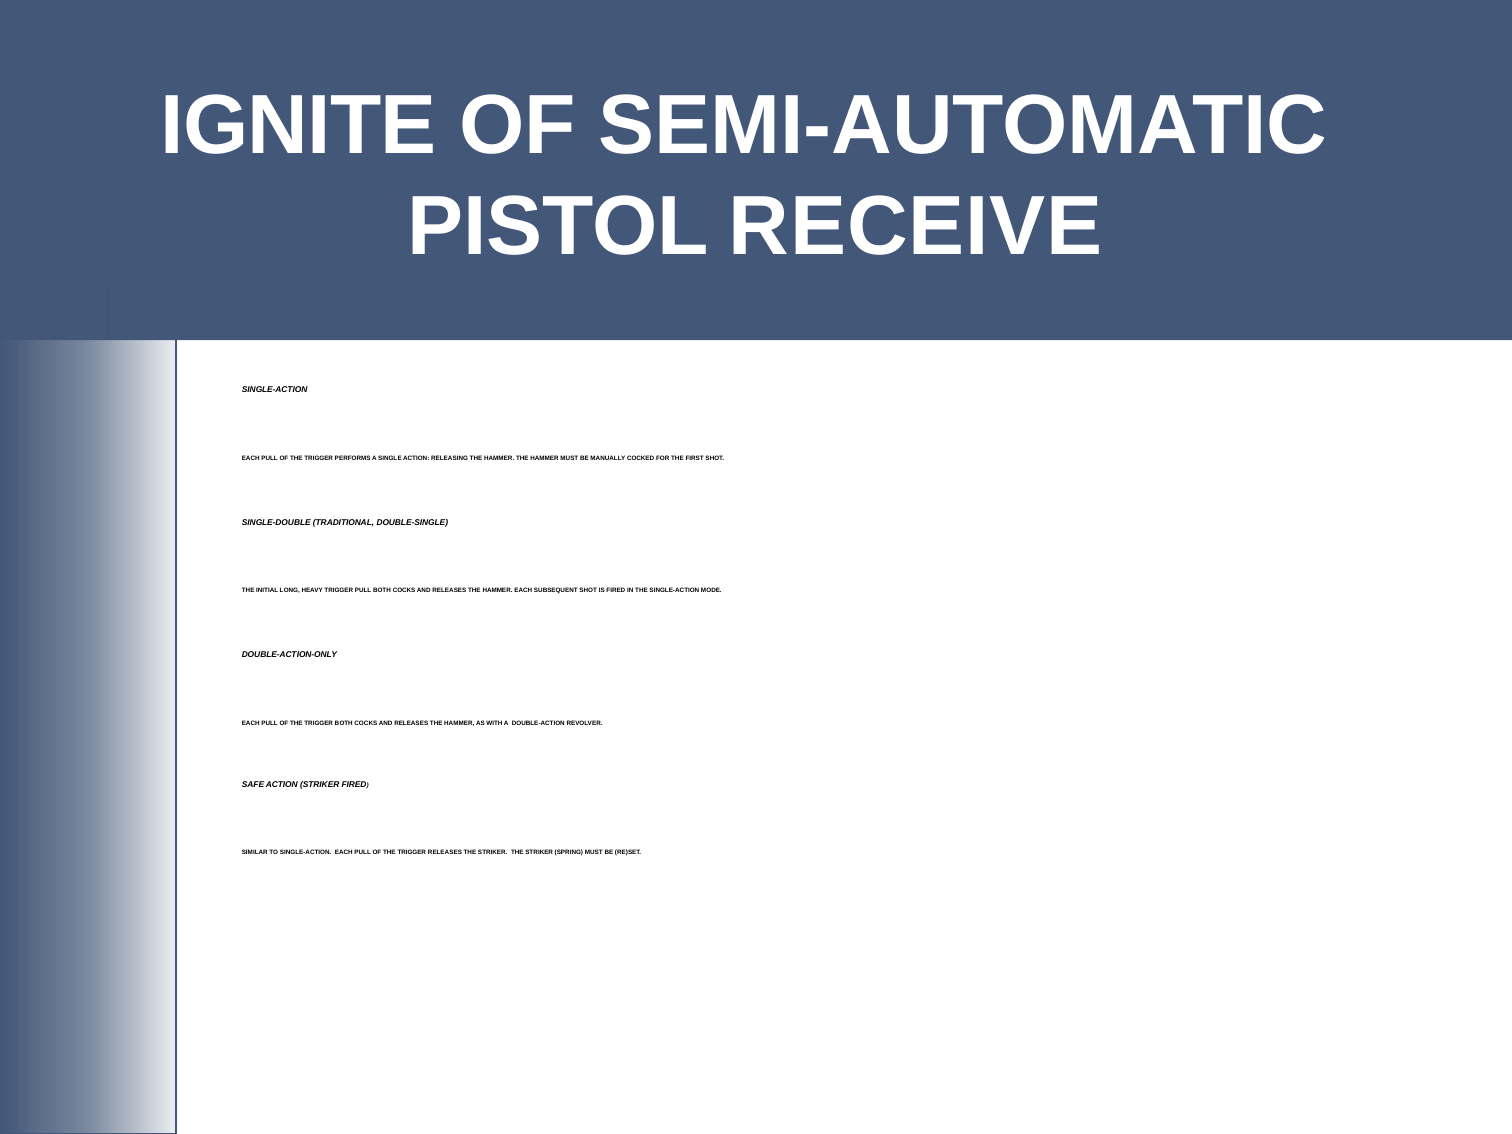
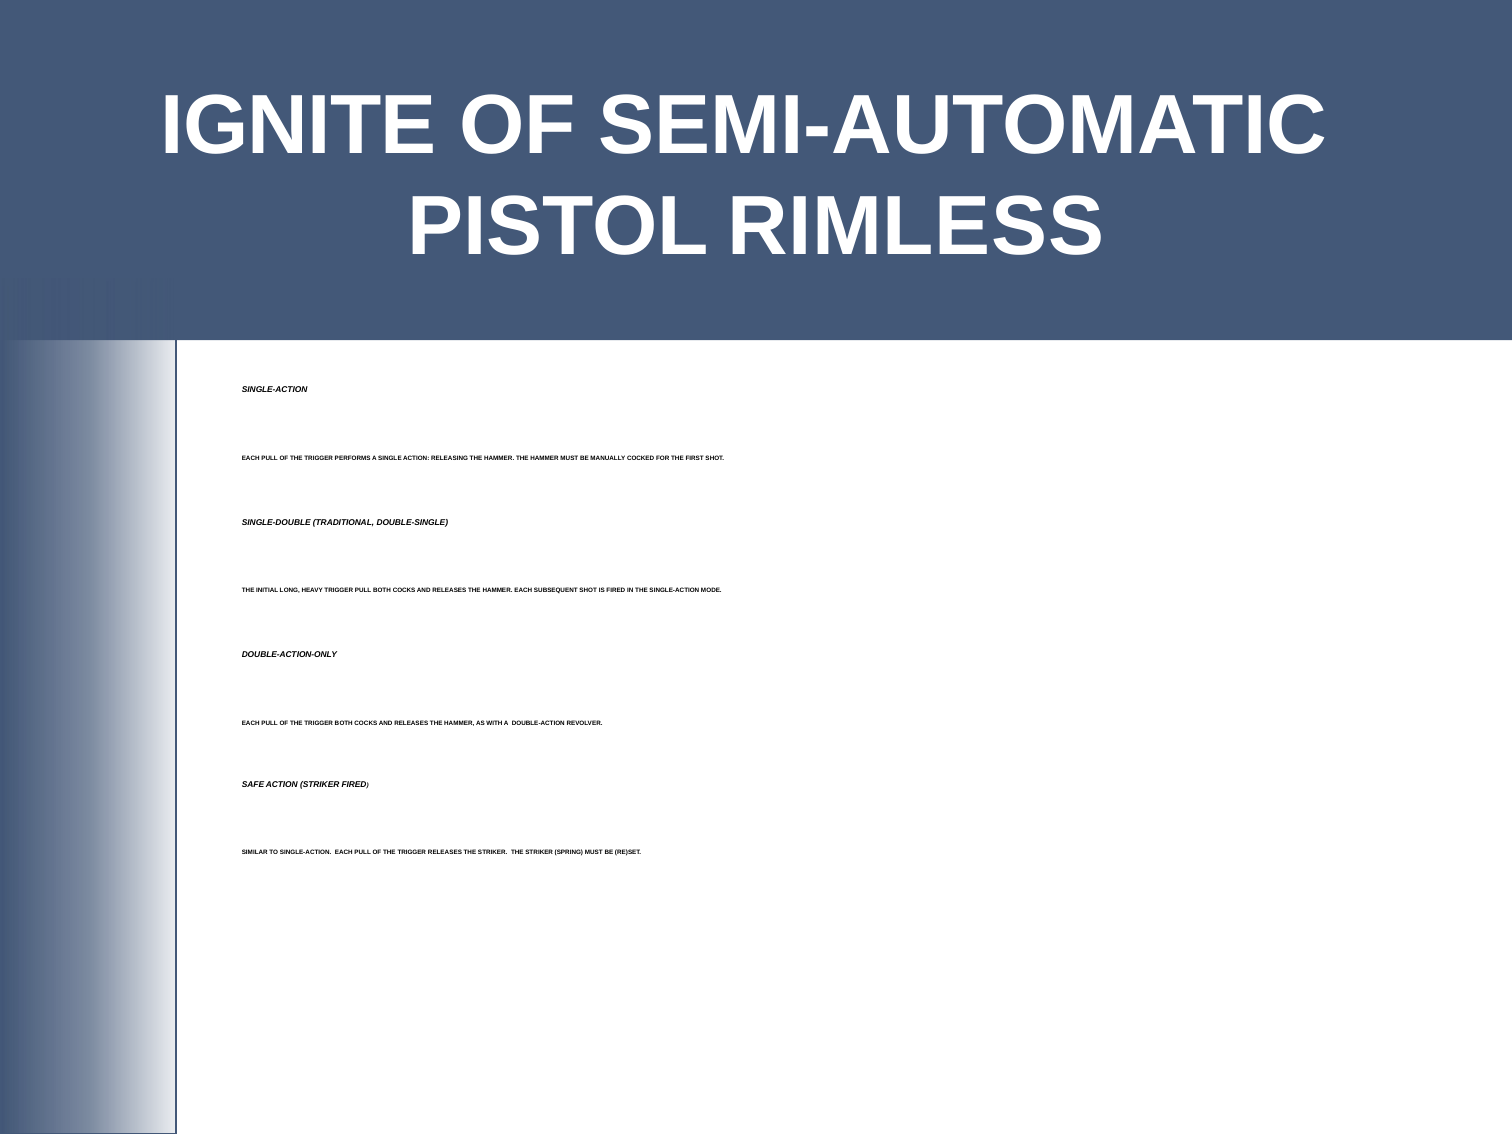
RECEIVE: RECEIVE -> RIMLESS
